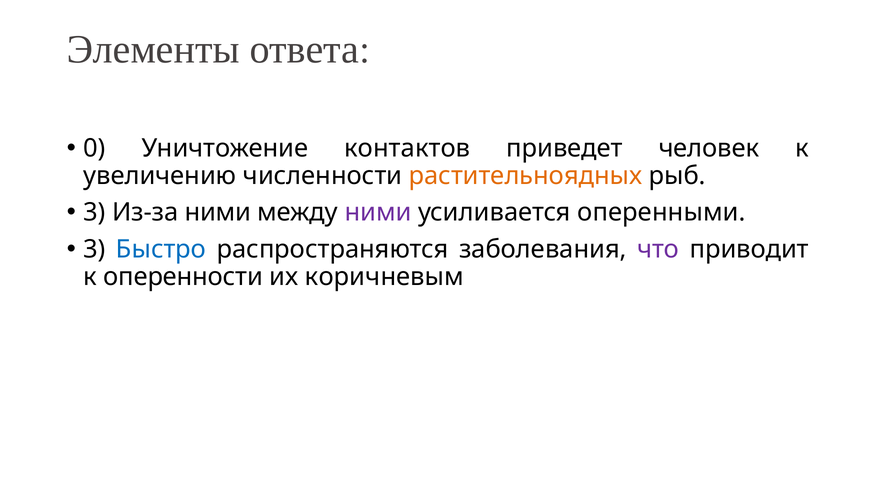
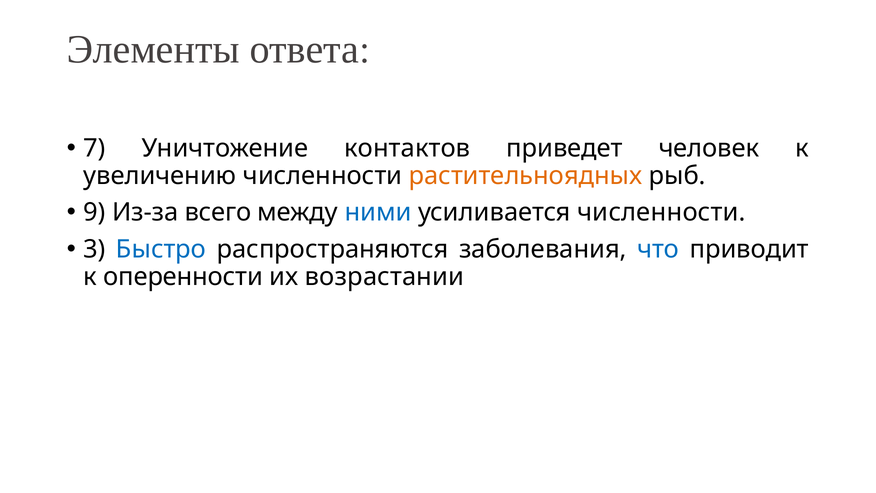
0: 0 -> 7
3 at (94, 212): 3 -> 9
Из-за ними: ними -> всего
ними at (378, 212) colour: purple -> blue
усиливается оперенными: оперенными -> численности
что colour: purple -> blue
коричневым: коричневым -> возрастании
